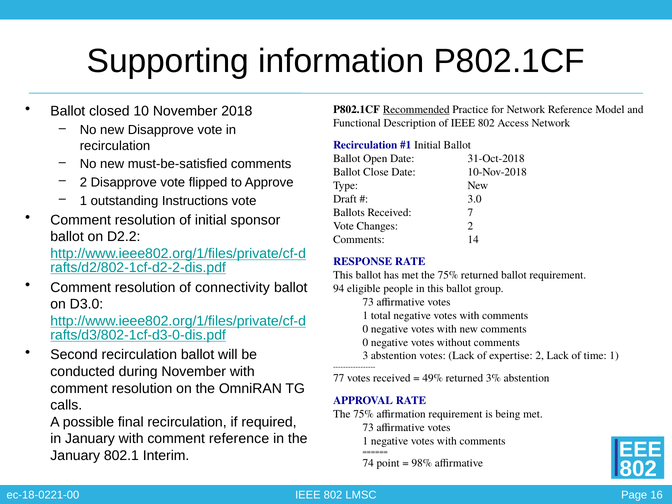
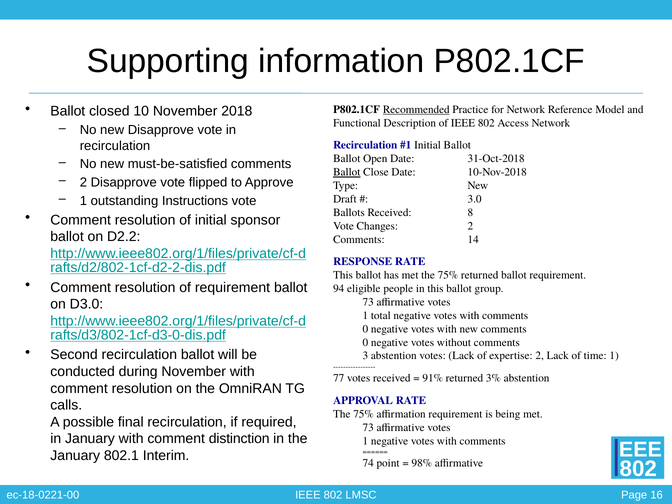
Ballot at (347, 172) underline: none -> present
7: 7 -> 8
of connectivity: connectivity -> requirement
49%: 49% -> 91%
comment reference: reference -> distinction
